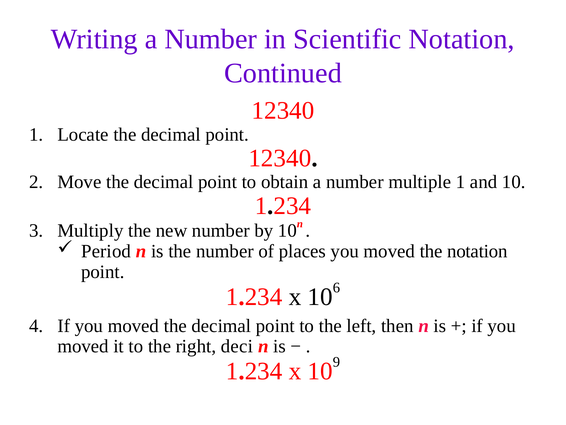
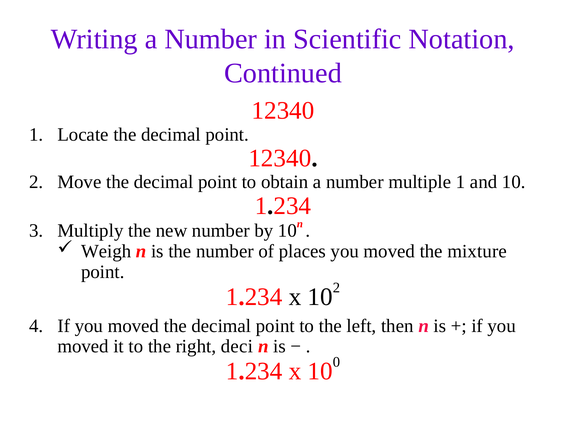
Period: Period -> Weigh
the notation: notation -> mixture
10 6: 6 -> 2
9: 9 -> 0
